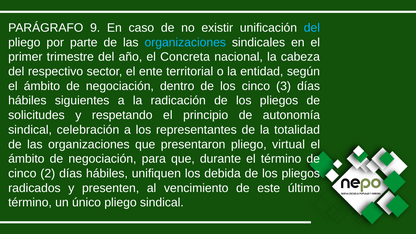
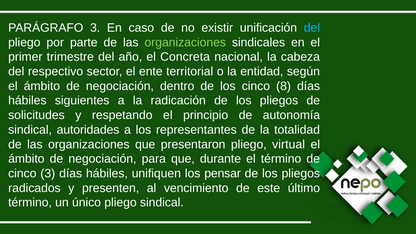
PARÁGRAFO 9: 9 -> 3
organizaciones at (185, 42) colour: light blue -> light green
3: 3 -> 8
celebración: celebración -> autoridades
cinco 2: 2 -> 3
debida: debida -> pensar
